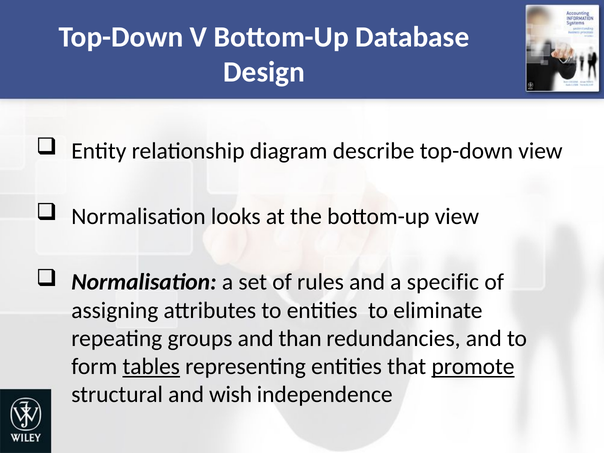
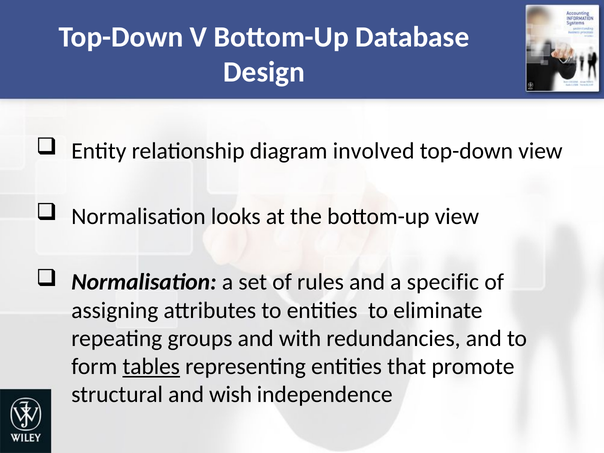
describe: describe -> involved
than: than -> with
promote underline: present -> none
